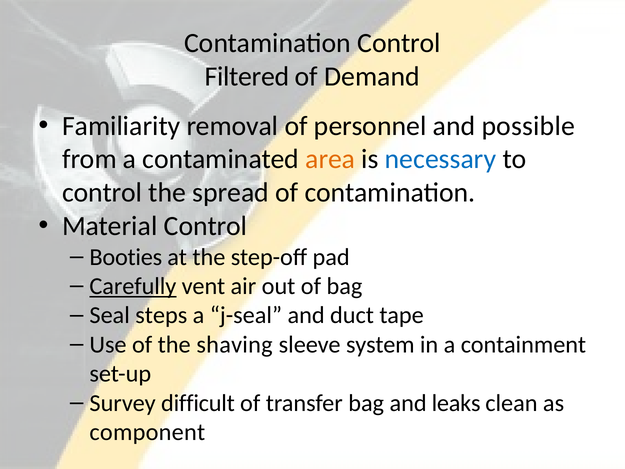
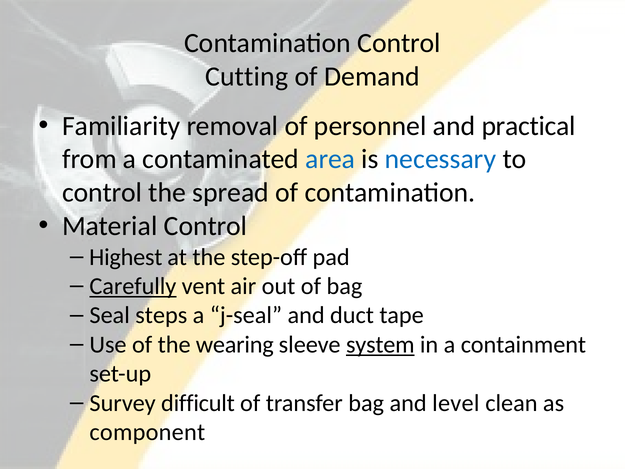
Filtered: Filtered -> Cutting
possible: possible -> practical
area colour: orange -> blue
Booties: Booties -> Highest
shaving: shaving -> wearing
system underline: none -> present
leaks: leaks -> level
